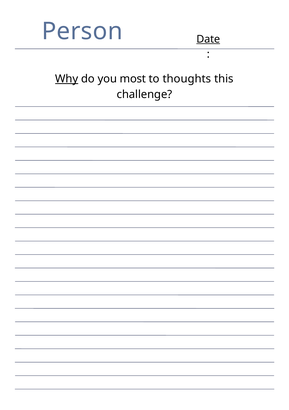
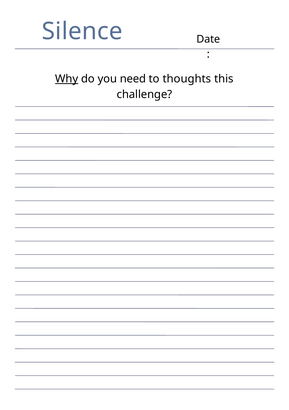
Person: Person -> Silence
Date underline: present -> none
most: most -> need
